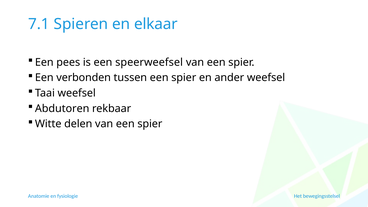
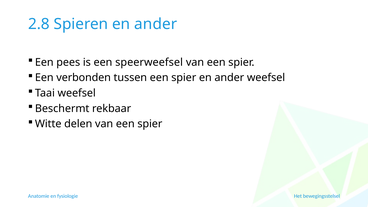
7.1: 7.1 -> 2.8
Spieren en elkaar: elkaar -> ander
Abdutoren: Abdutoren -> Beschermt
